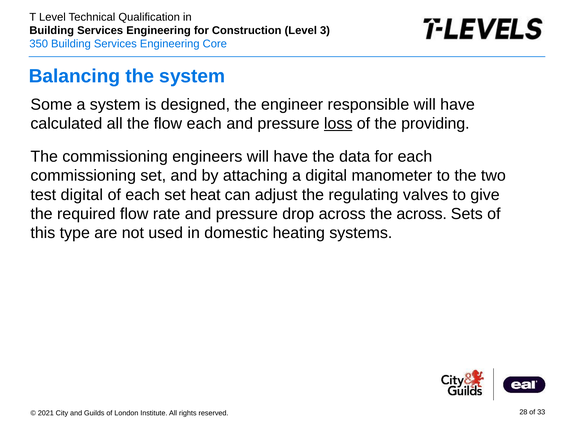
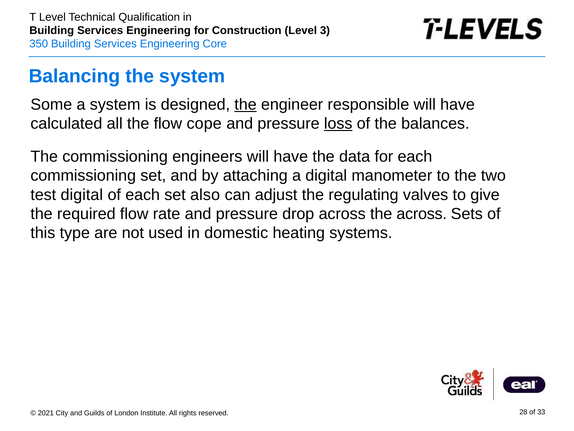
the at (246, 104) underline: none -> present
flow each: each -> cope
providing: providing -> balances
heat: heat -> also
